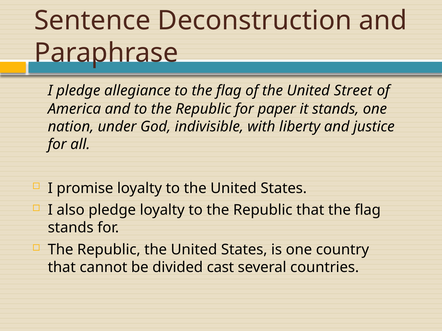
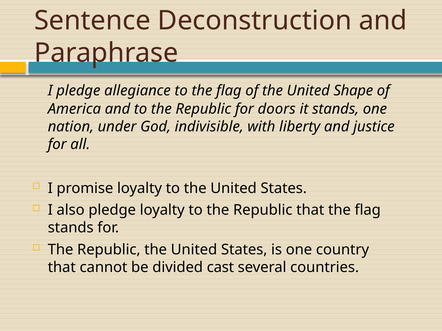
Street: Street -> Shape
paper: paper -> doors
